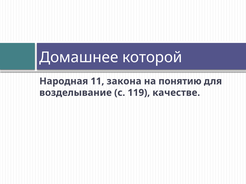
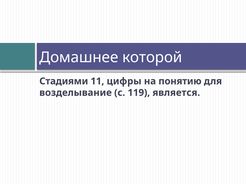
Народная: Народная -> Стадиями
закона: закона -> цифры
качестве: качестве -> является
